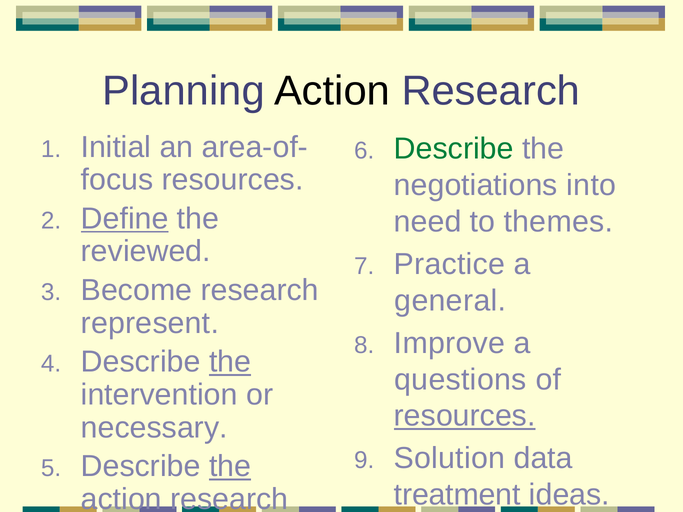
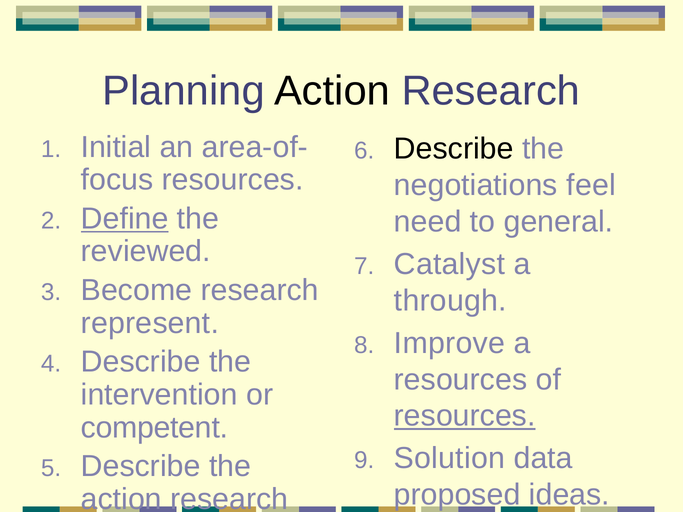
Describe at (454, 149) colour: green -> black
negotiations into: into -> feel
themes: themes -> general
Practice: Practice -> Catalyst
general: general -> through
the at (230, 362) underline: present -> none
questions at (460, 380): questions -> resources
necessary: necessary -> competent
the at (230, 467) underline: present -> none
treatment: treatment -> proposed
